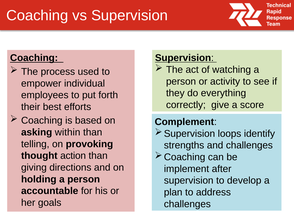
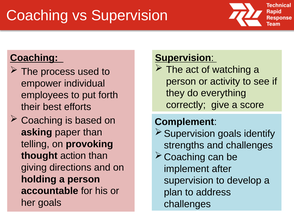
within: within -> paper
loops at (230, 134): loops -> goals
